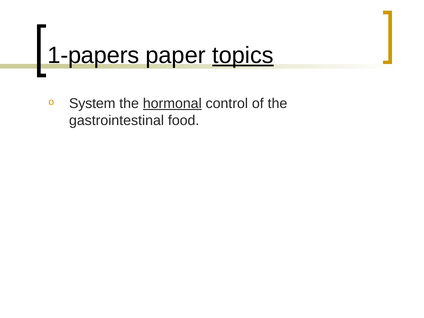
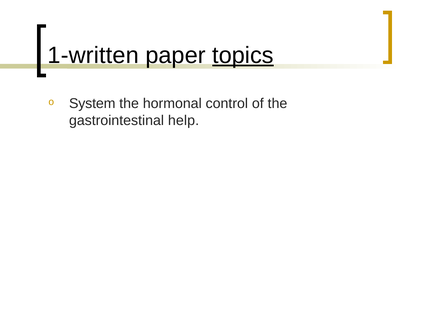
1-papers: 1-papers -> 1-written
hormonal underline: present -> none
food: food -> help
